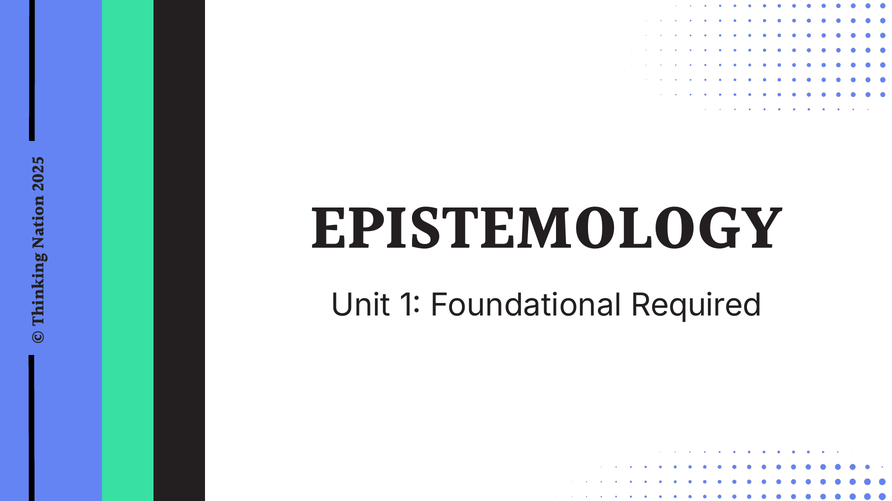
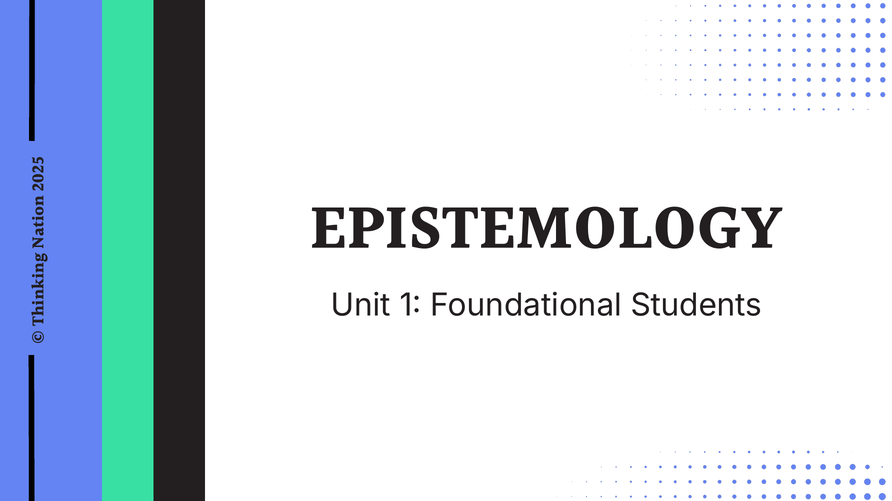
Required: Required -> Students
